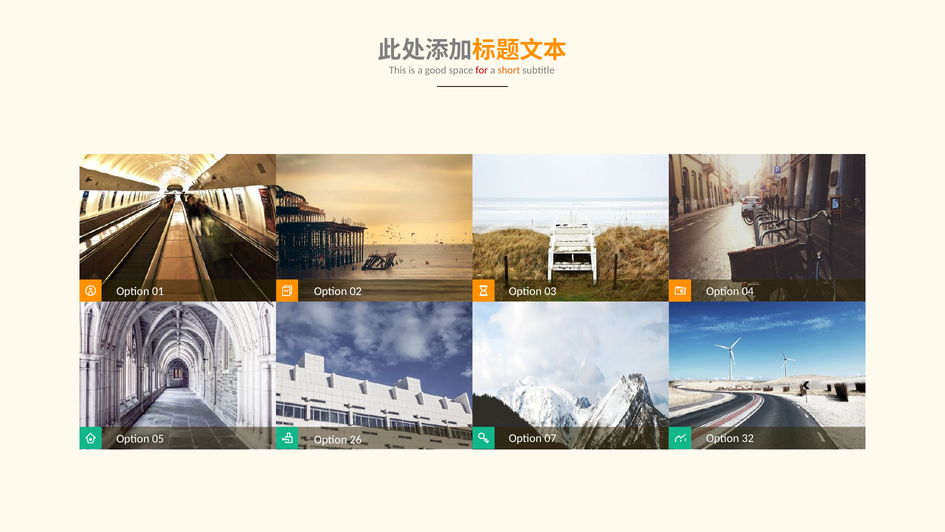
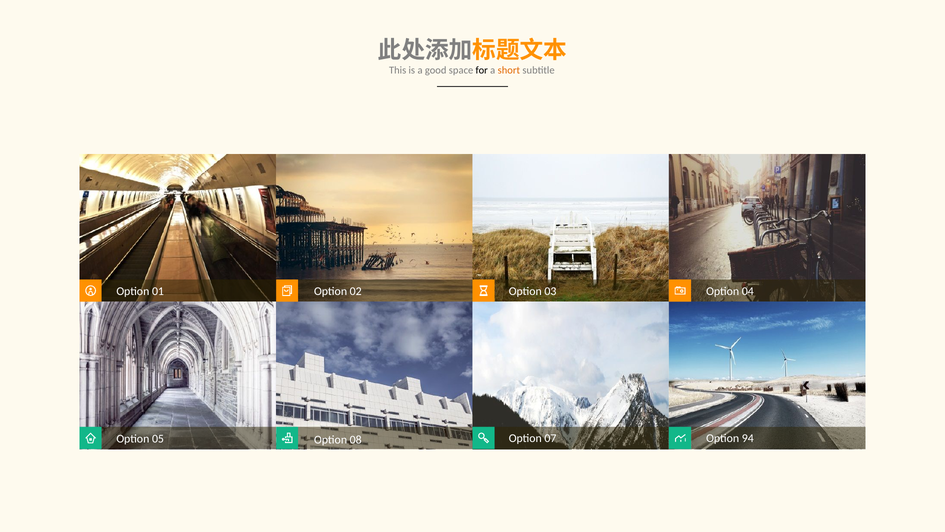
for colour: red -> black
32: 32 -> 94
26: 26 -> 08
